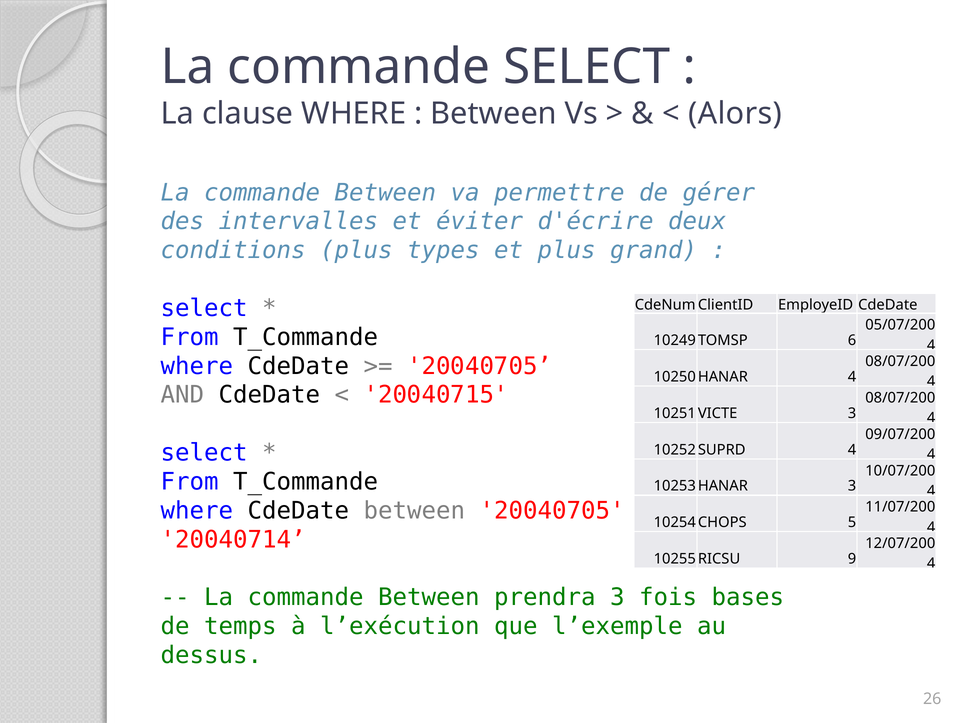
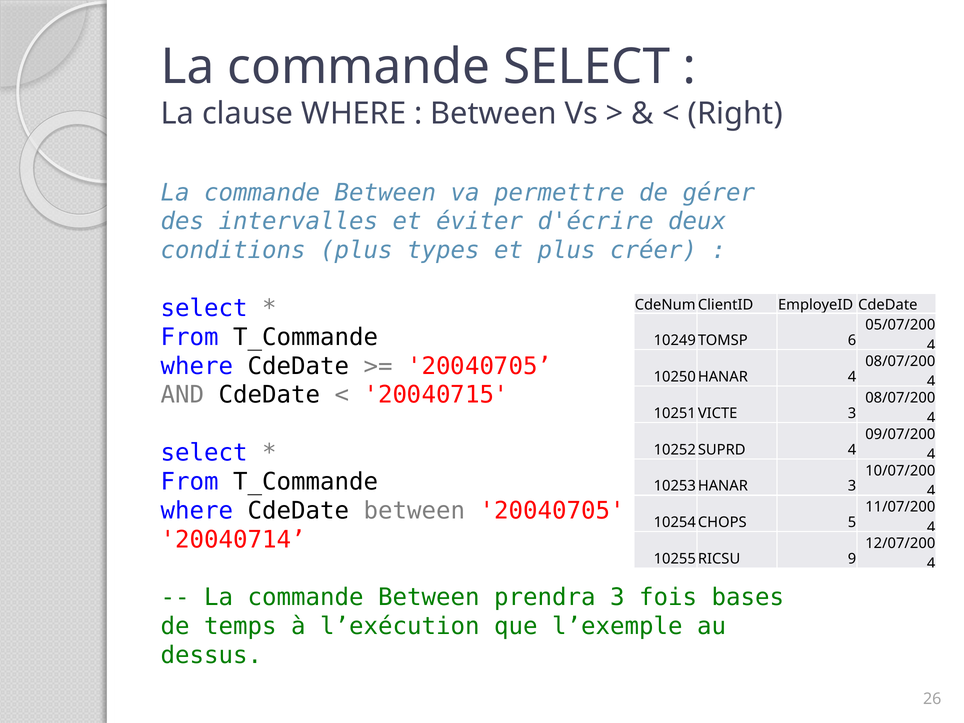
Alors: Alors -> Right
grand: grand -> créer
